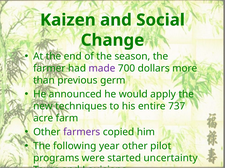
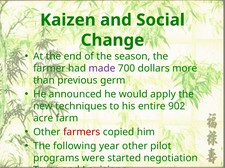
737: 737 -> 902
farmers colour: purple -> red
uncertainty: uncertainty -> negotiation
